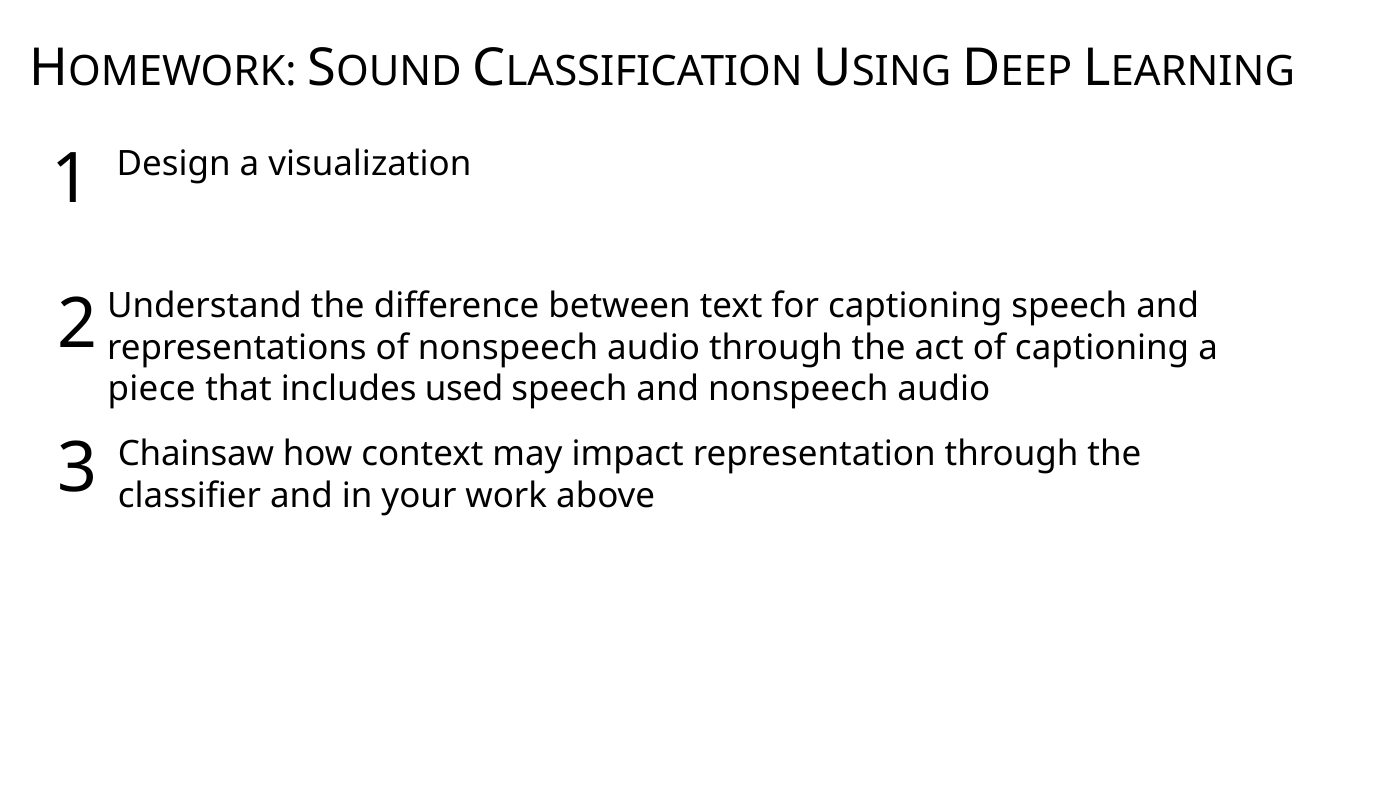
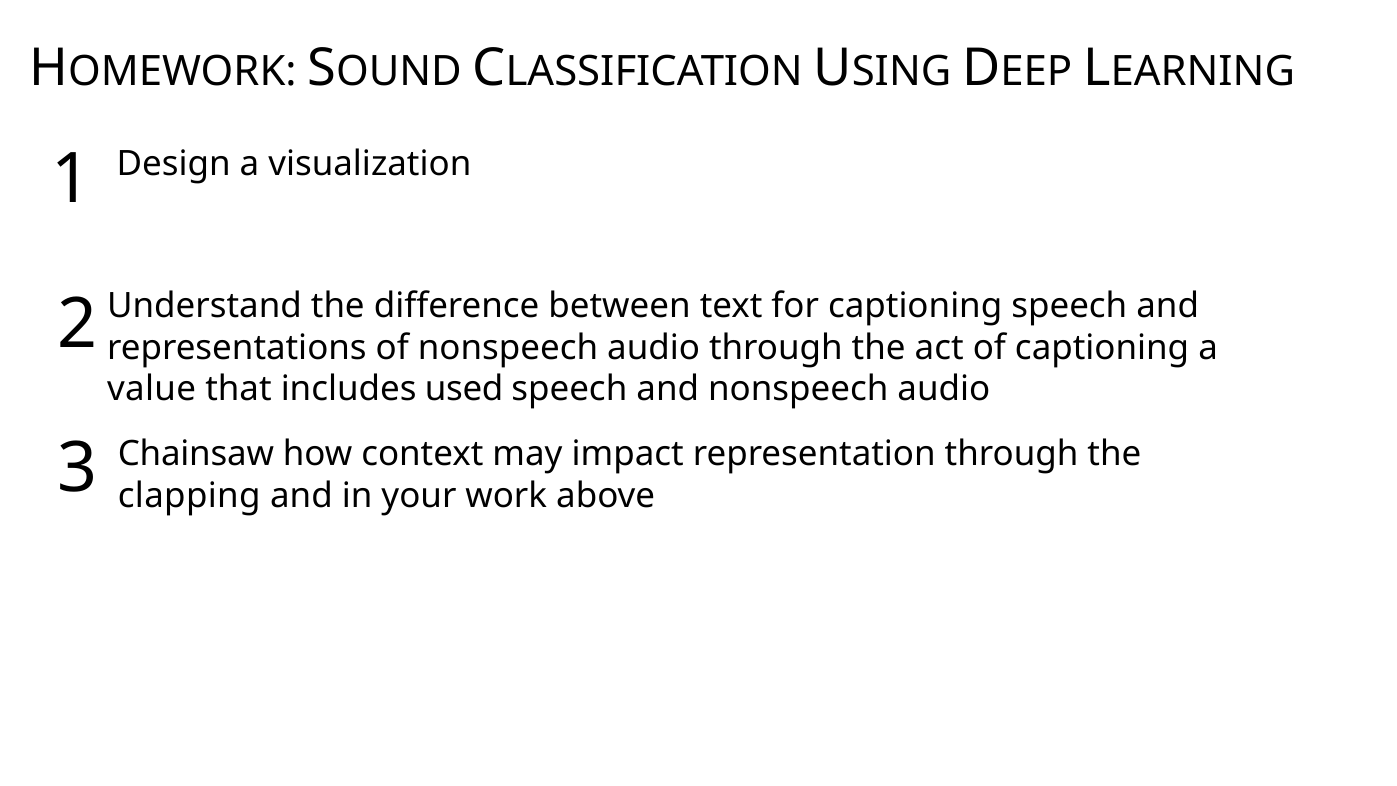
piece: piece -> value
classifier: classifier -> clapping
